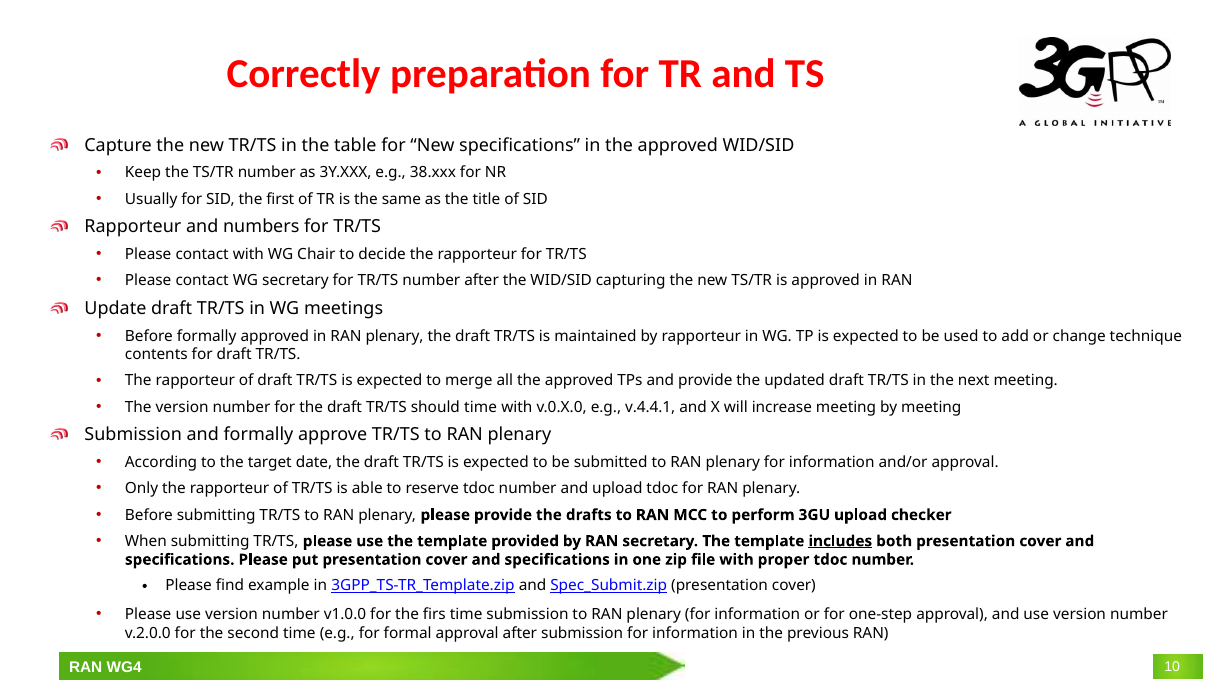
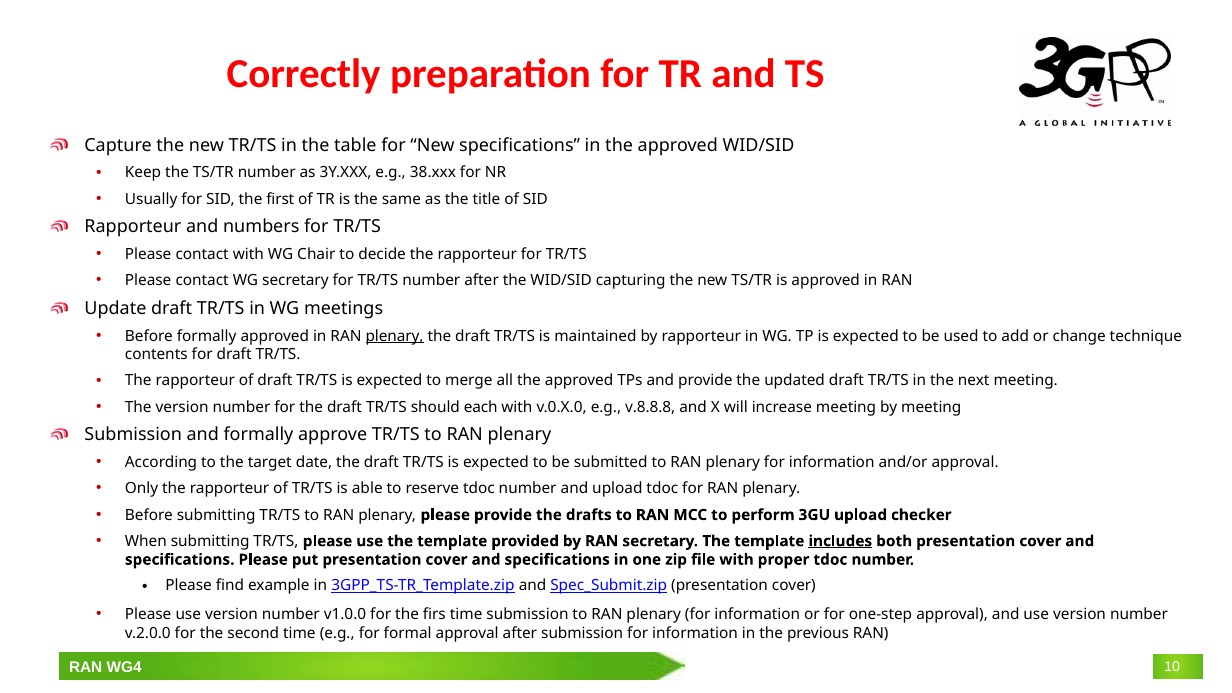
plenary at (395, 336) underline: none -> present
should time: time -> each
v.4.4.1: v.4.4.1 -> v.8.8.8
